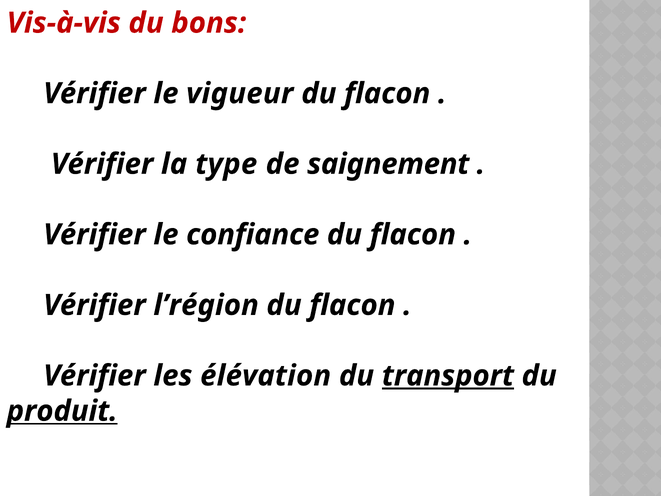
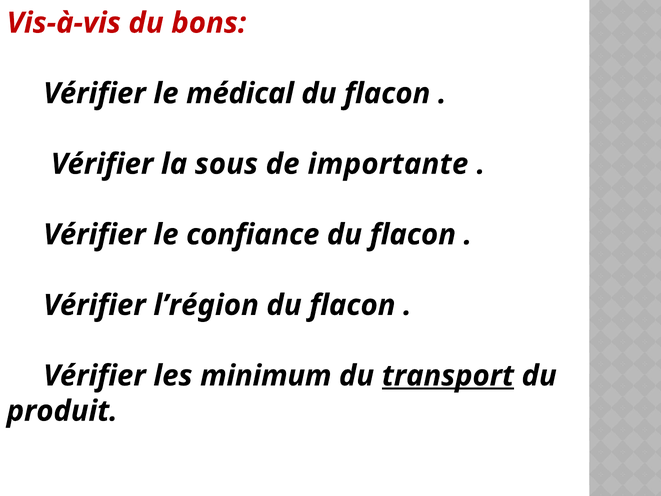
vigueur: vigueur -> médical
type: type -> sous
saignement: saignement -> importante
élévation: élévation -> minimum
produit underline: present -> none
